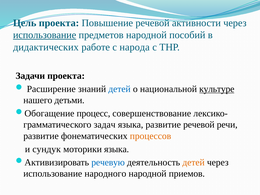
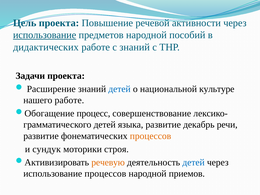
с народа: народа -> знаний
культуре underline: present -> none
нашего детьми: детьми -> работе
задач at (105, 125): задач -> детей
развитие речевой: речевой -> декабрь
моторики языка: языка -> строя
речевую colour: blue -> orange
детей at (194, 162) colour: orange -> blue
использование народного: народного -> процессов
